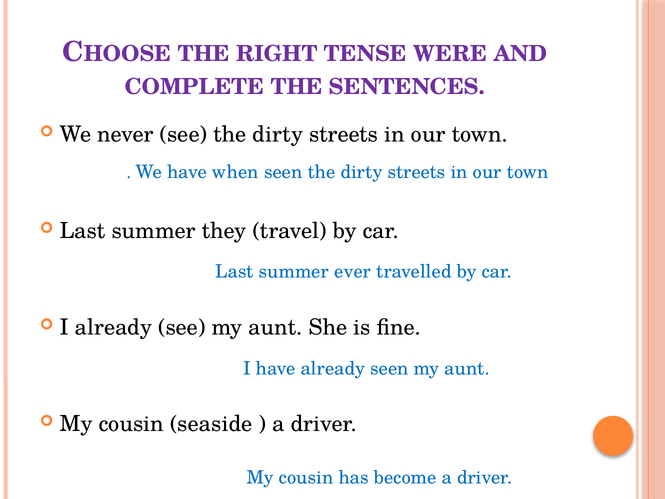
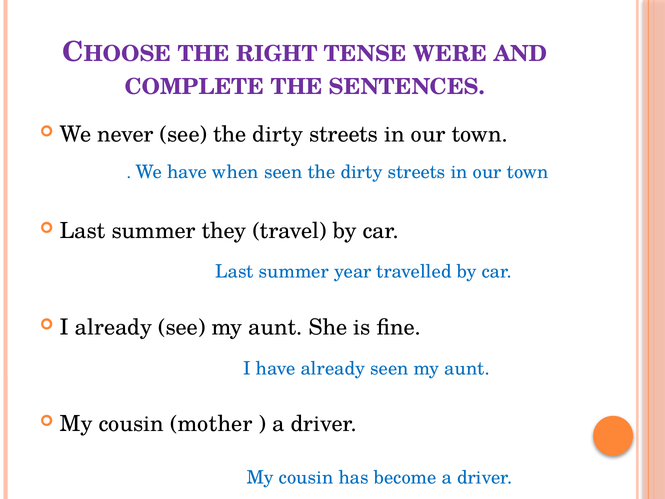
ever: ever -> year
seaside: seaside -> mother
